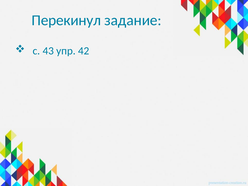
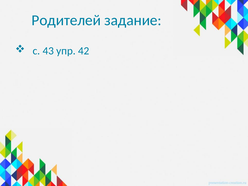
Перекинул: Перекинул -> Родителей
